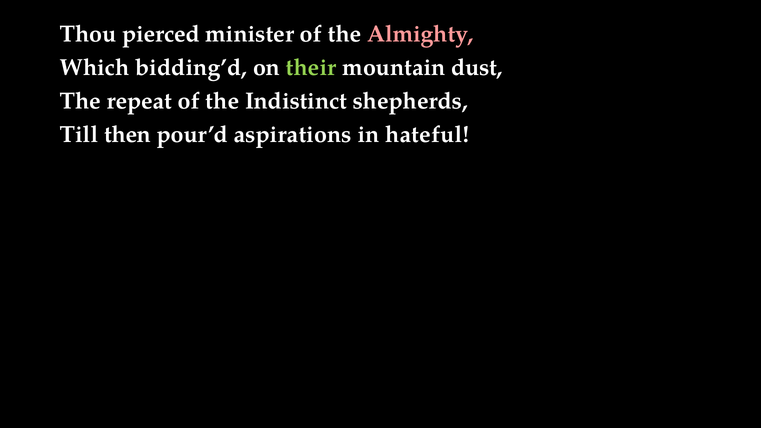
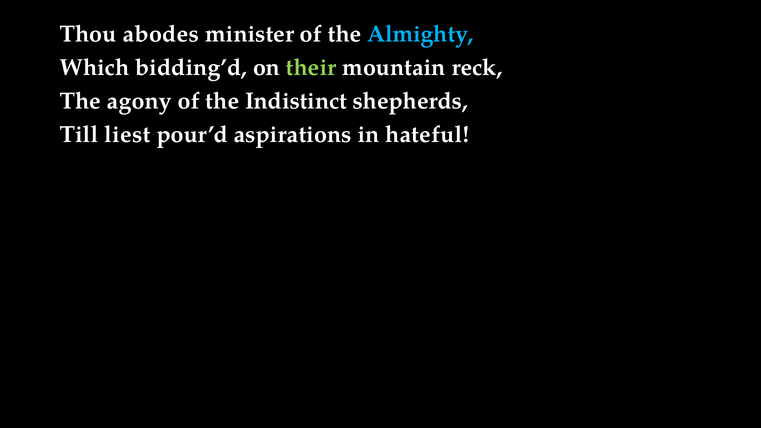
pierced: pierced -> abodes
Almighty colour: pink -> light blue
dust: dust -> reck
repeat: repeat -> agony
then: then -> liest
